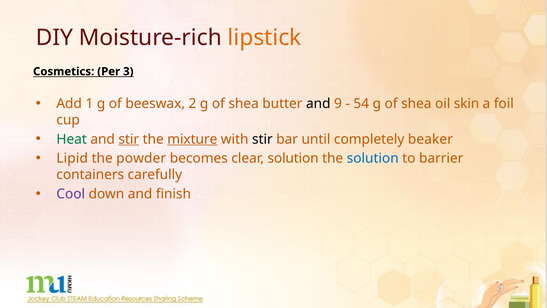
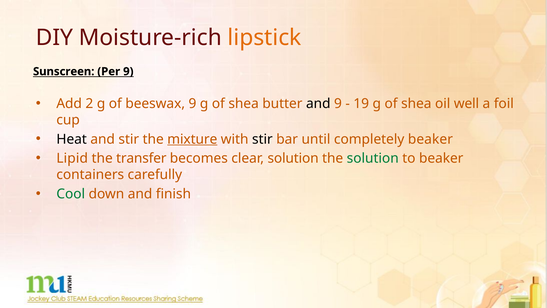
Cosmetics: Cosmetics -> Sunscreen
Per 3: 3 -> 9
1: 1 -> 2
beeswax 2: 2 -> 9
54: 54 -> 19
skin: skin -> well
Heat colour: green -> black
stir at (129, 139) underline: present -> none
powder: powder -> transfer
solution at (373, 158) colour: blue -> green
to barrier: barrier -> beaker
Cool colour: purple -> green
